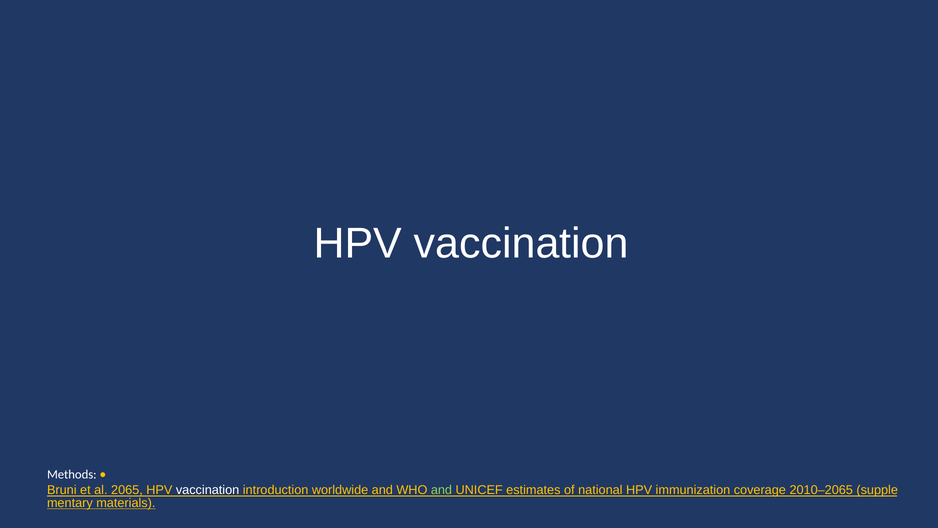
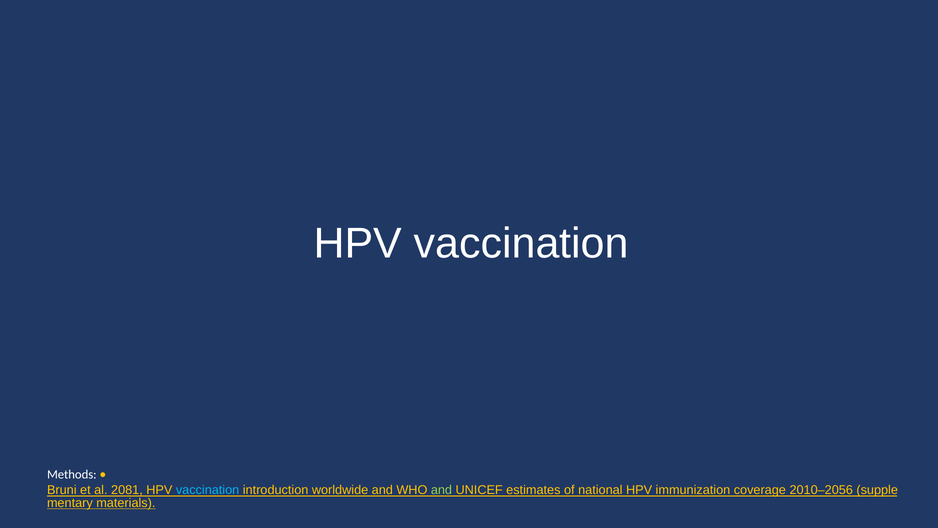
2065: 2065 -> 2081
vaccination at (208, 490) colour: white -> light blue
2010–2065: 2010–2065 -> 2010–2056
